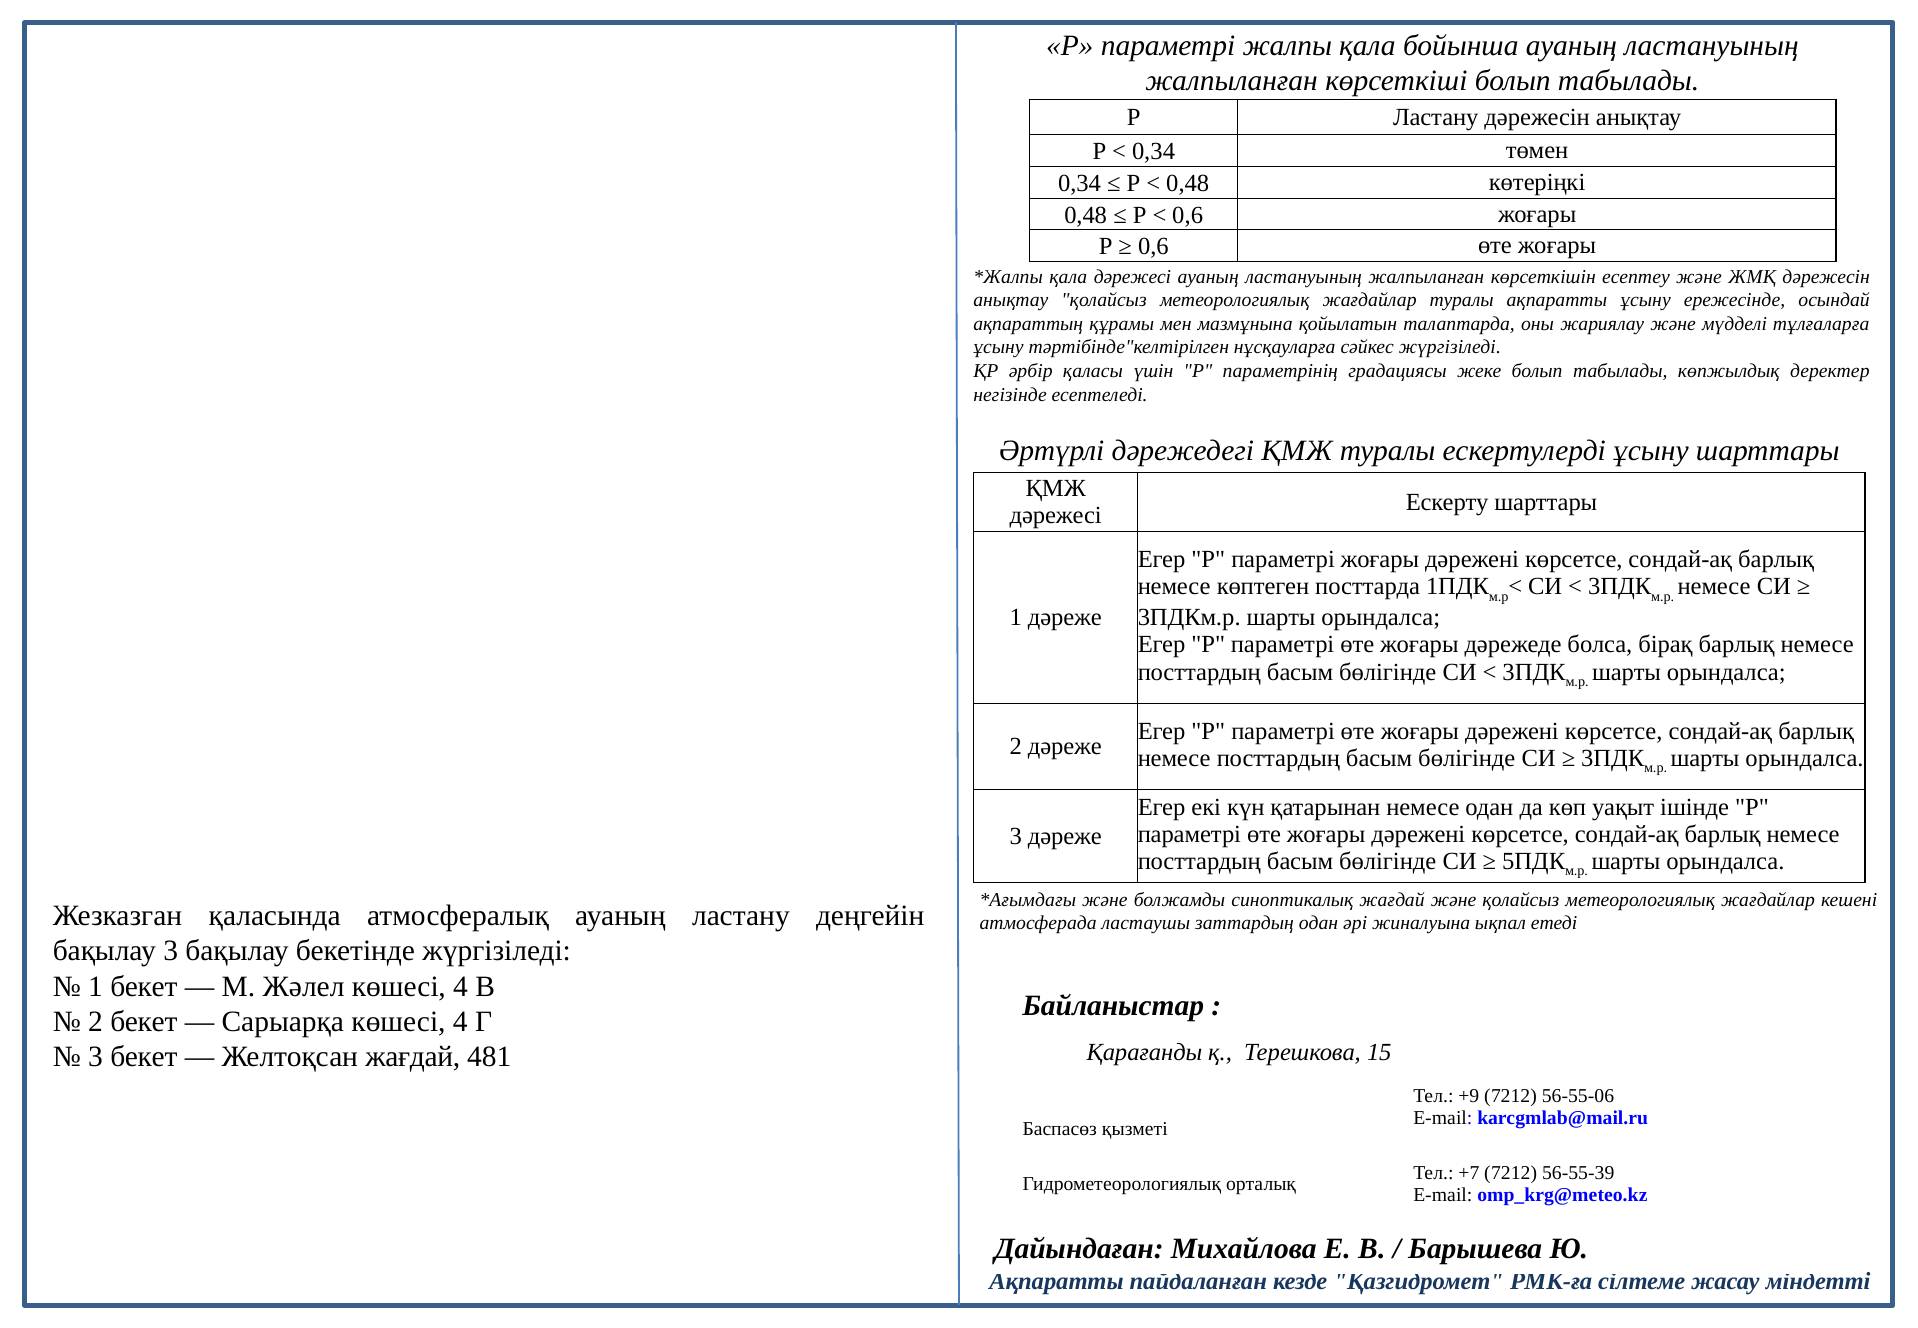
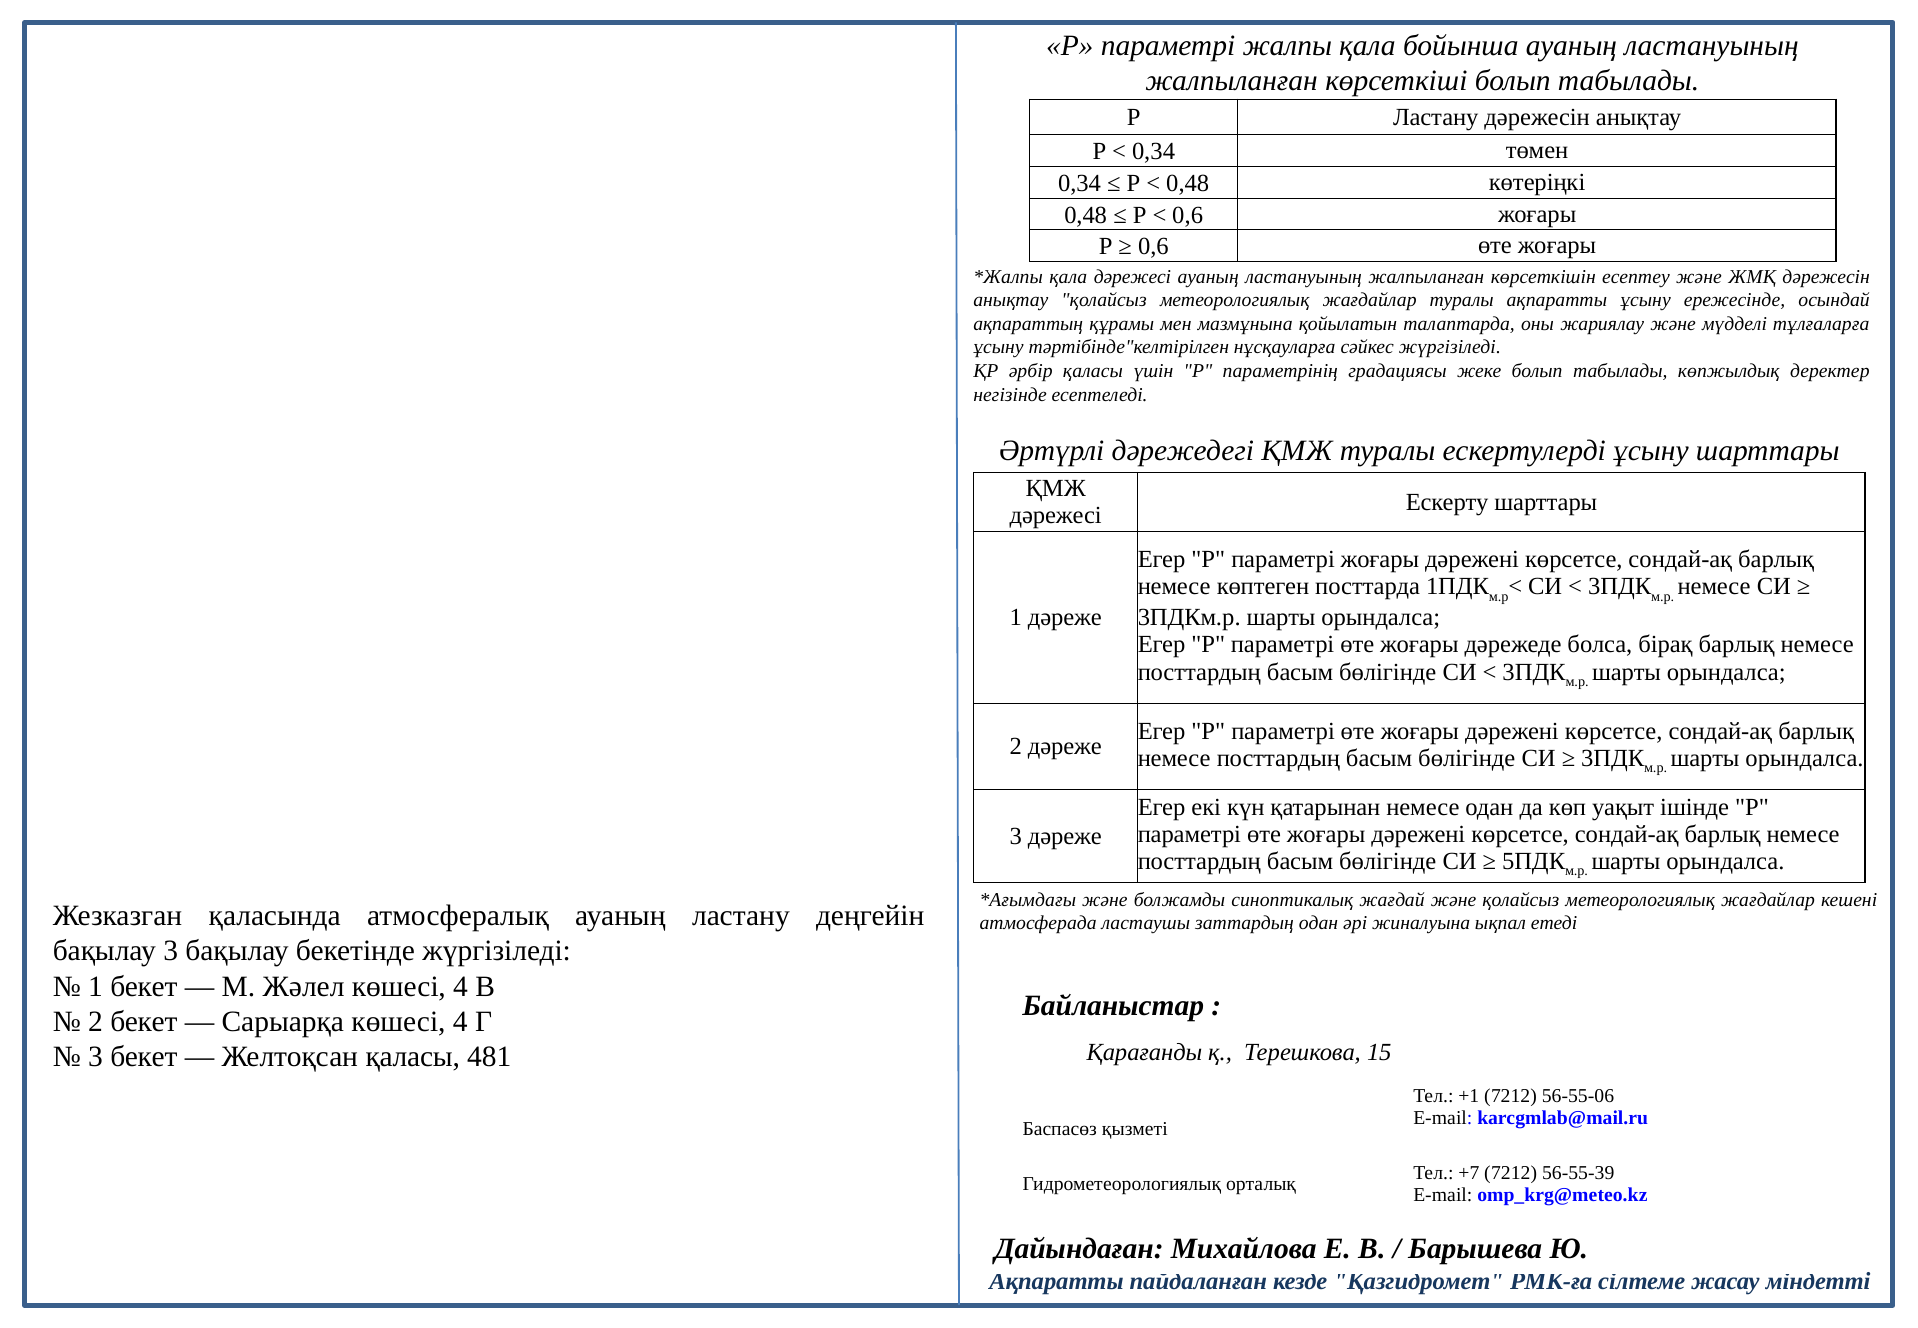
Желтоқсан жағдай: жағдай -> қаласы
+9: +9 -> +1
